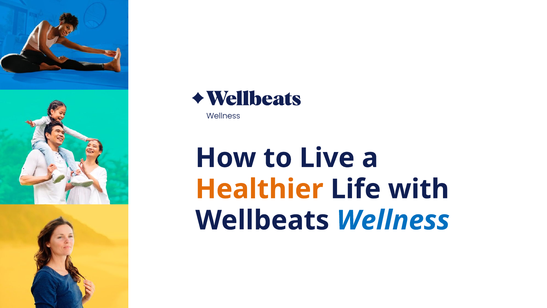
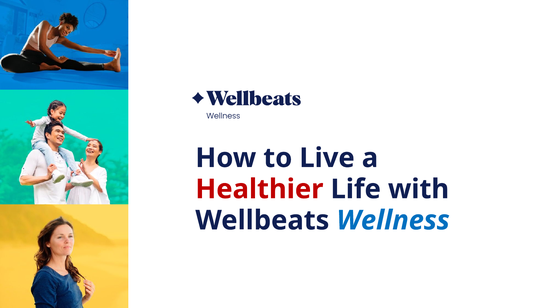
Healthier colour: orange -> red
